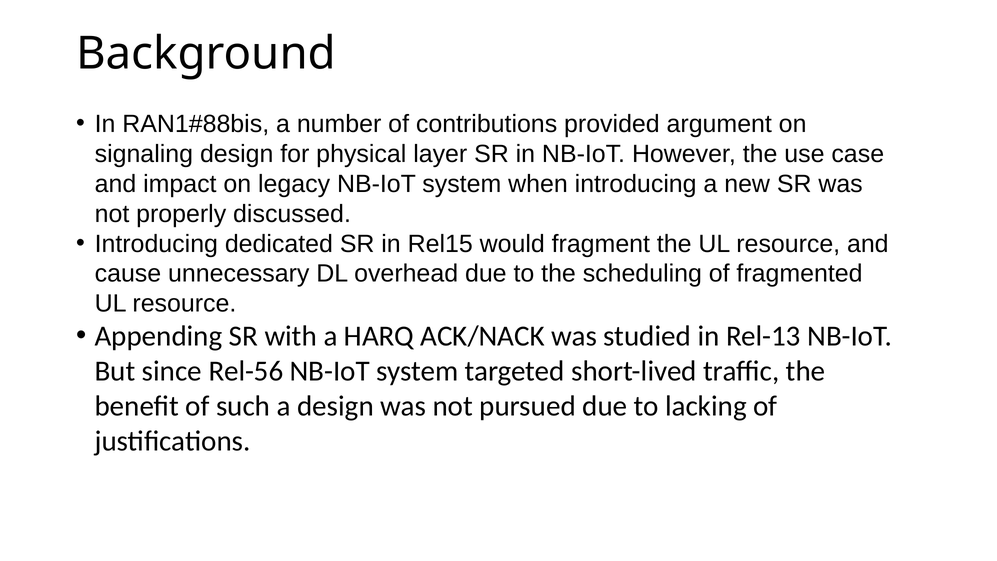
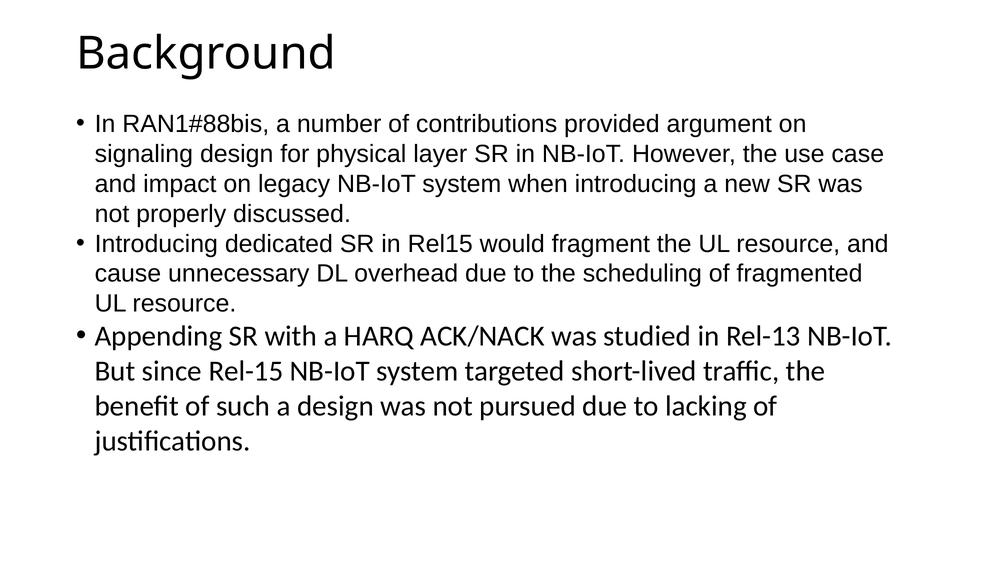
Rel-56: Rel-56 -> Rel-15
